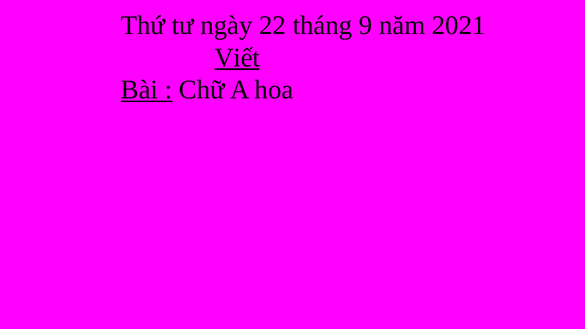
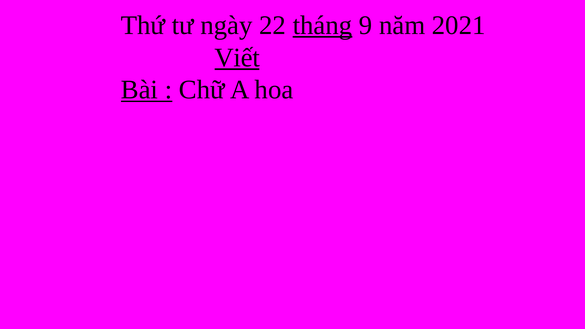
tháng underline: none -> present
